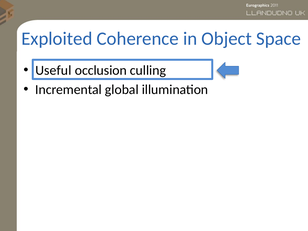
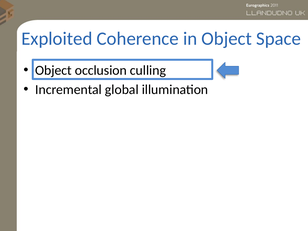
Useful at (53, 70): Useful -> Object
